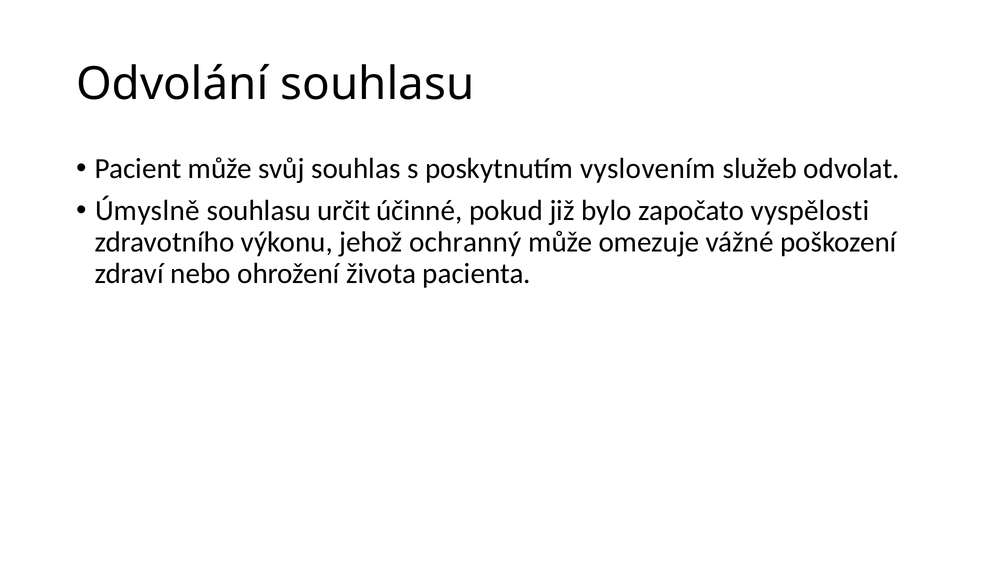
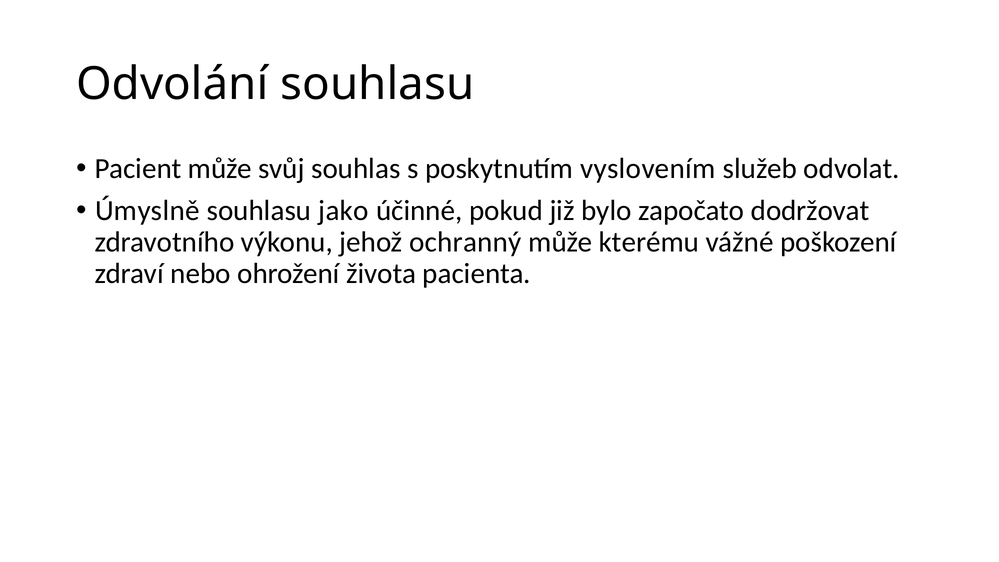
určit: určit -> jako
vyspělosti: vyspělosti -> dodržovat
omezuje: omezuje -> kterému
